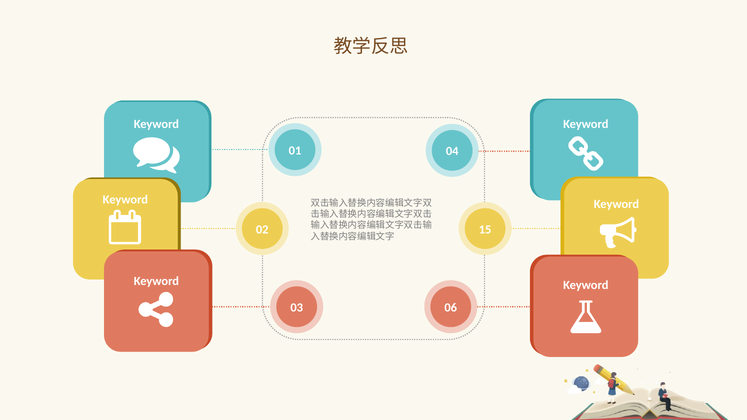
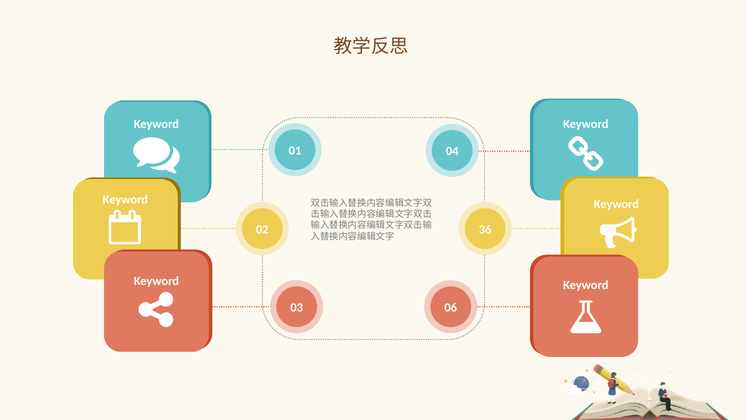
15: 15 -> 36
